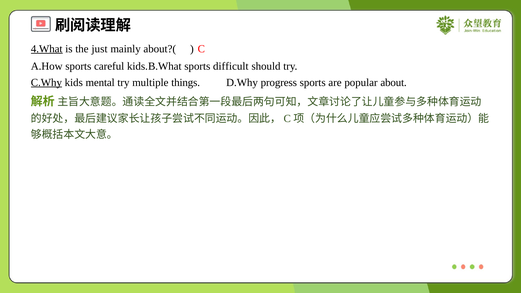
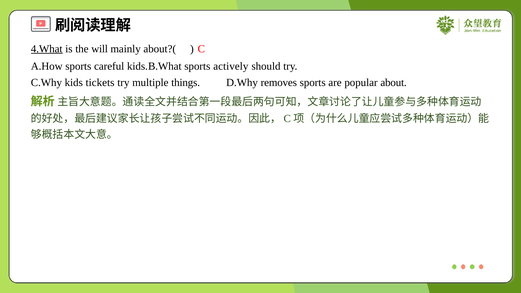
just: just -> will
difficult: difficult -> actively
C.Why underline: present -> none
mental: mental -> tickets
progress: progress -> removes
